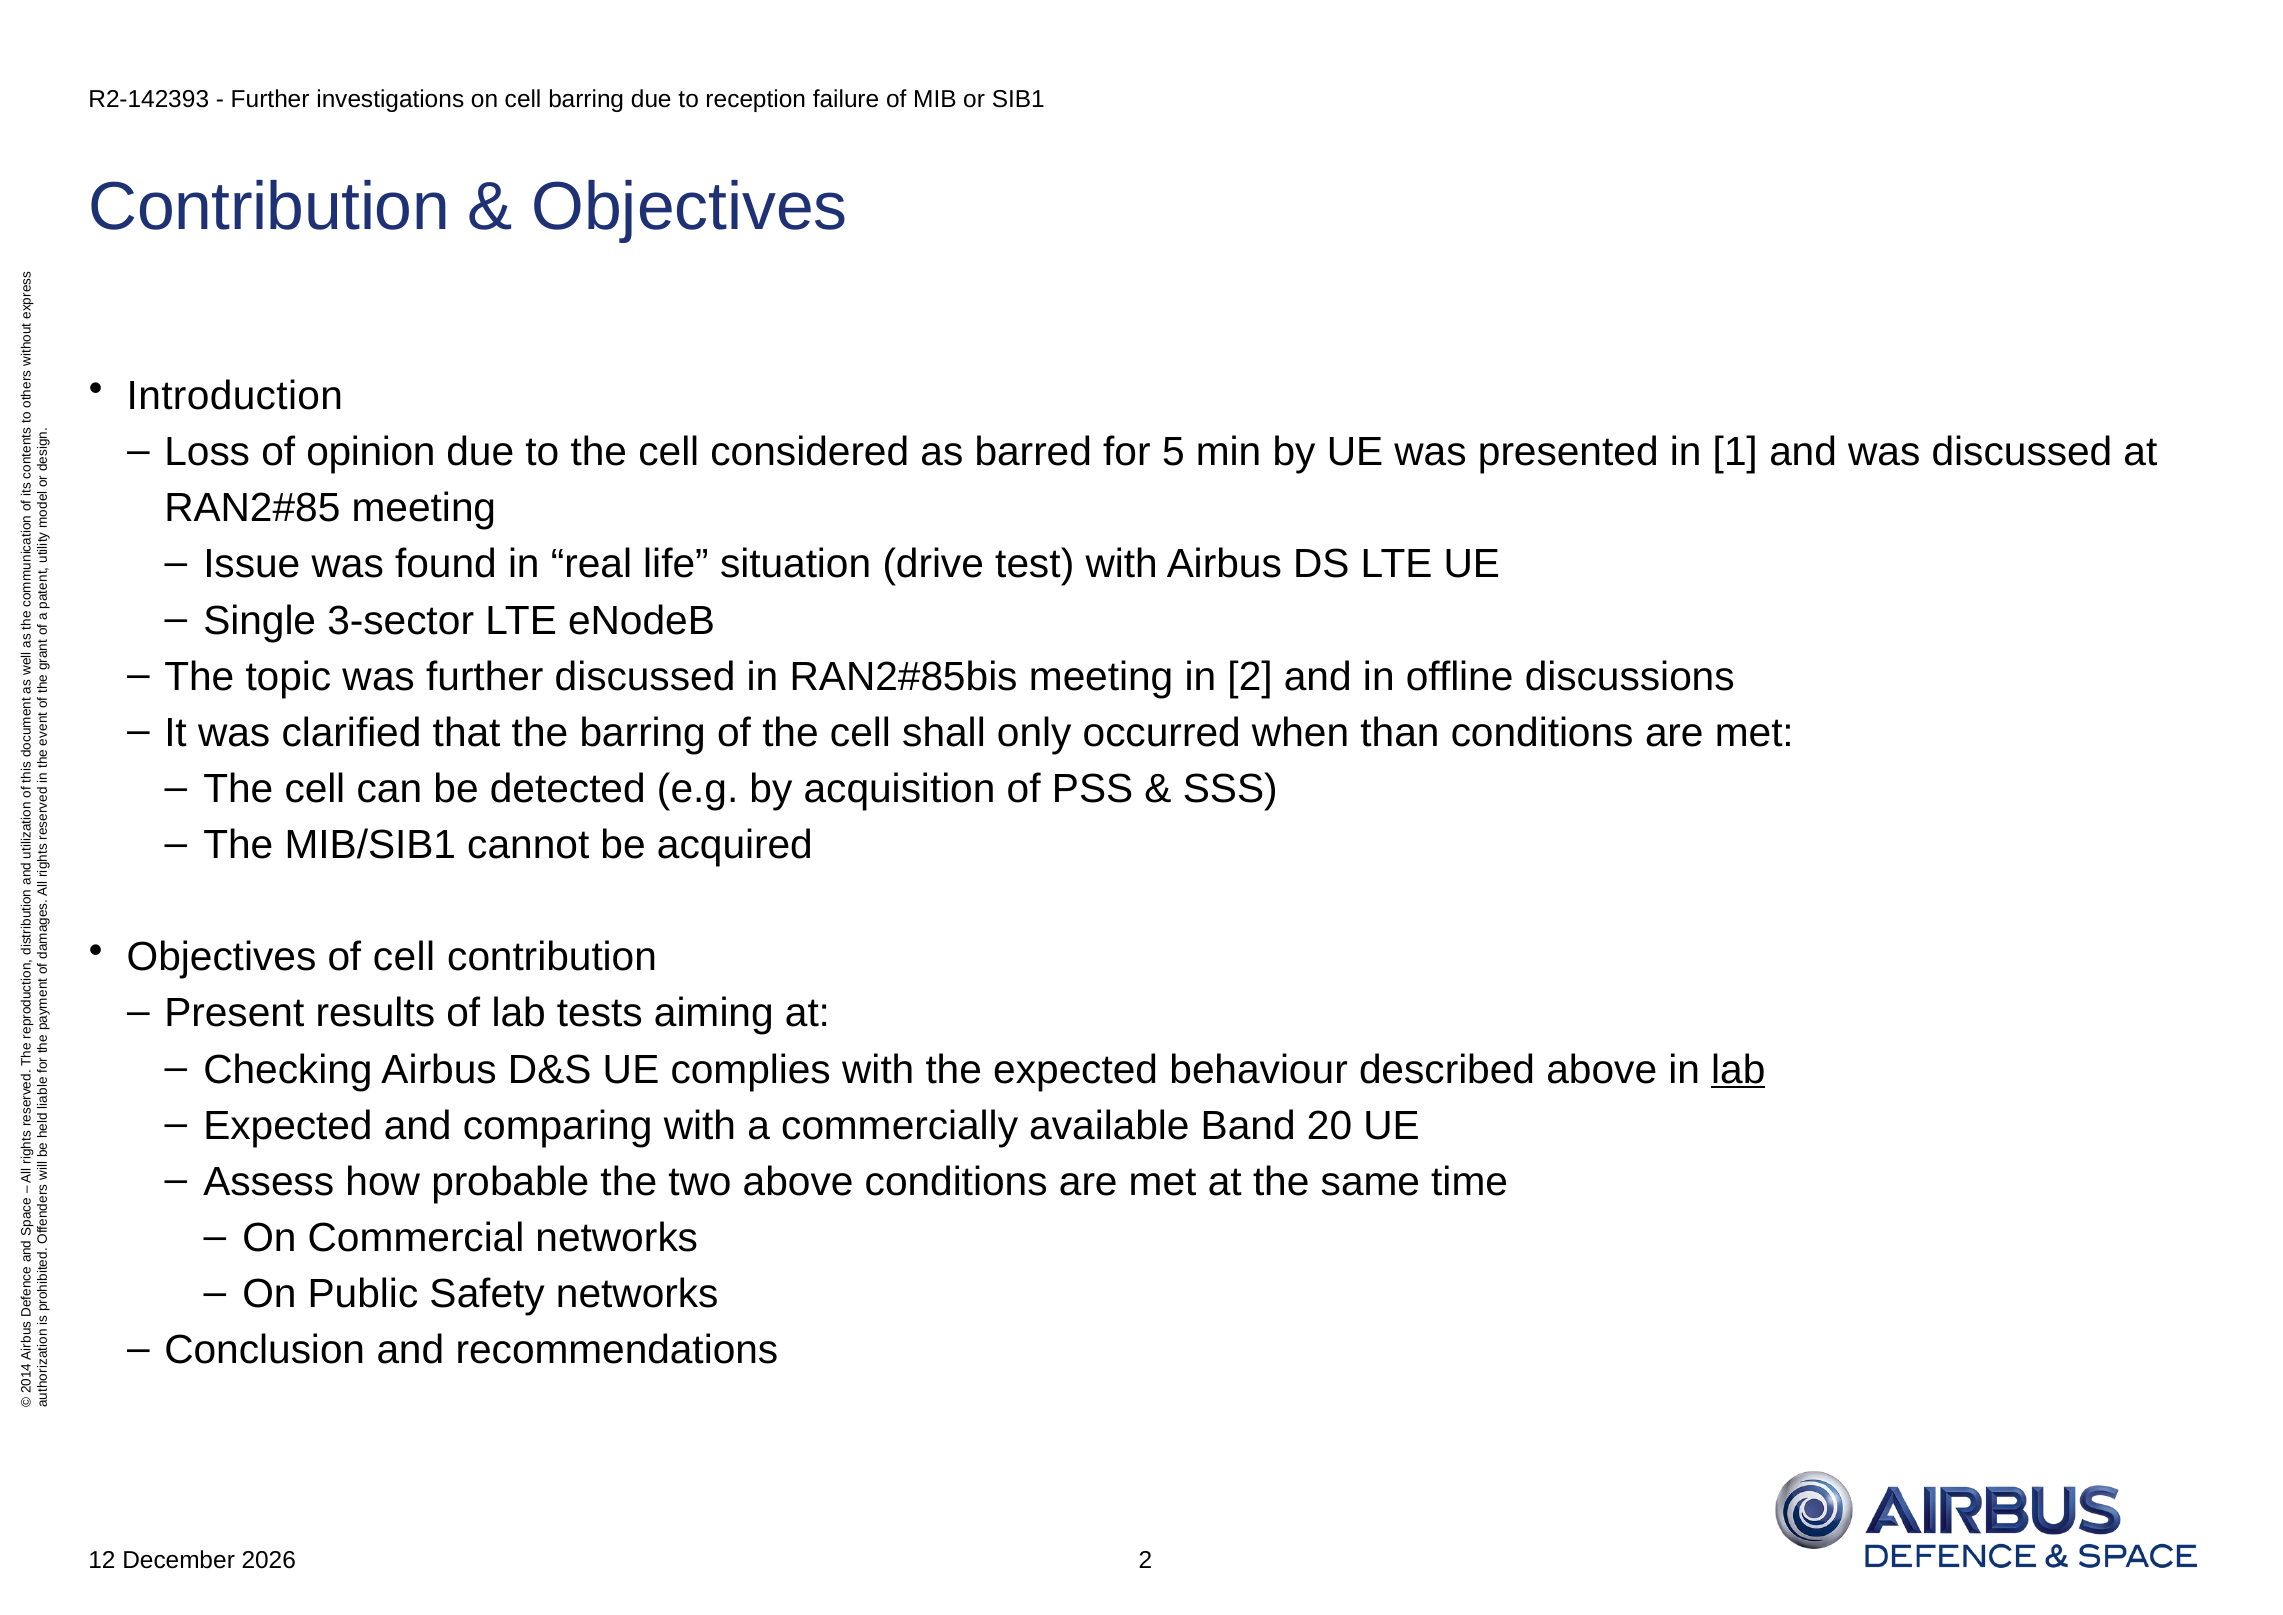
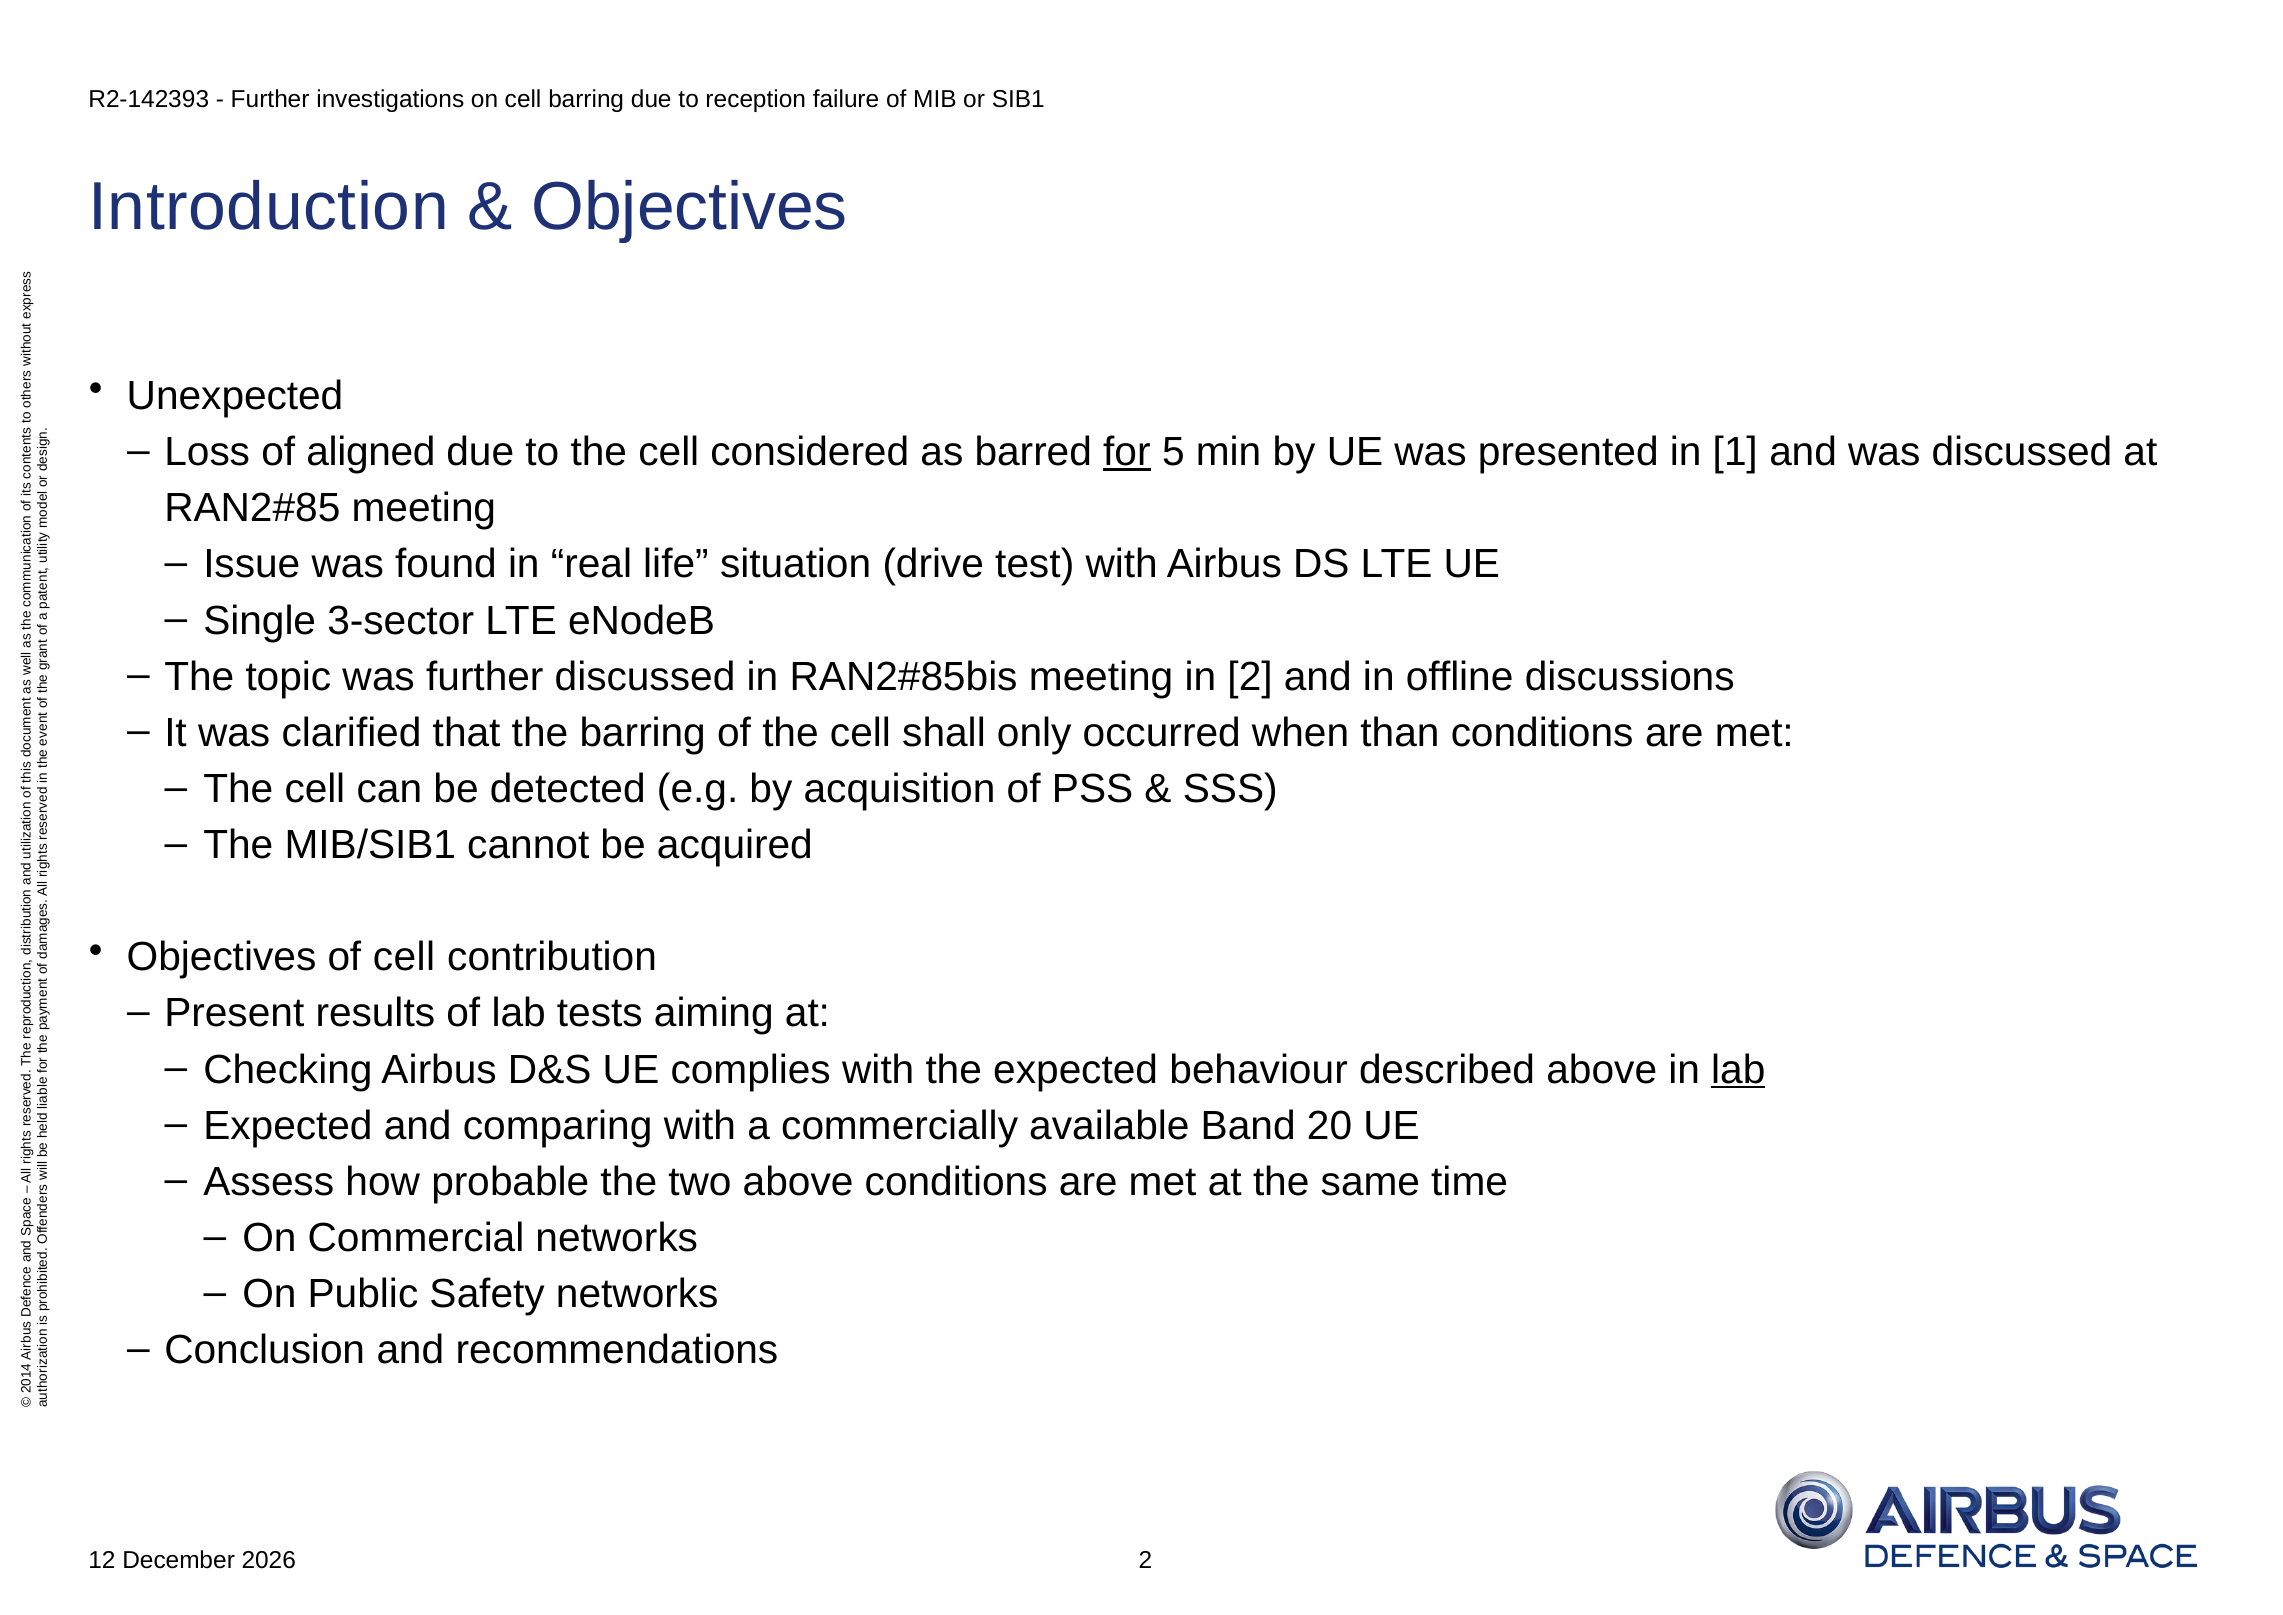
Contribution at (269, 207): Contribution -> Introduction
Introduction: Introduction -> Unexpected
opinion: opinion -> aligned
for underline: none -> present
